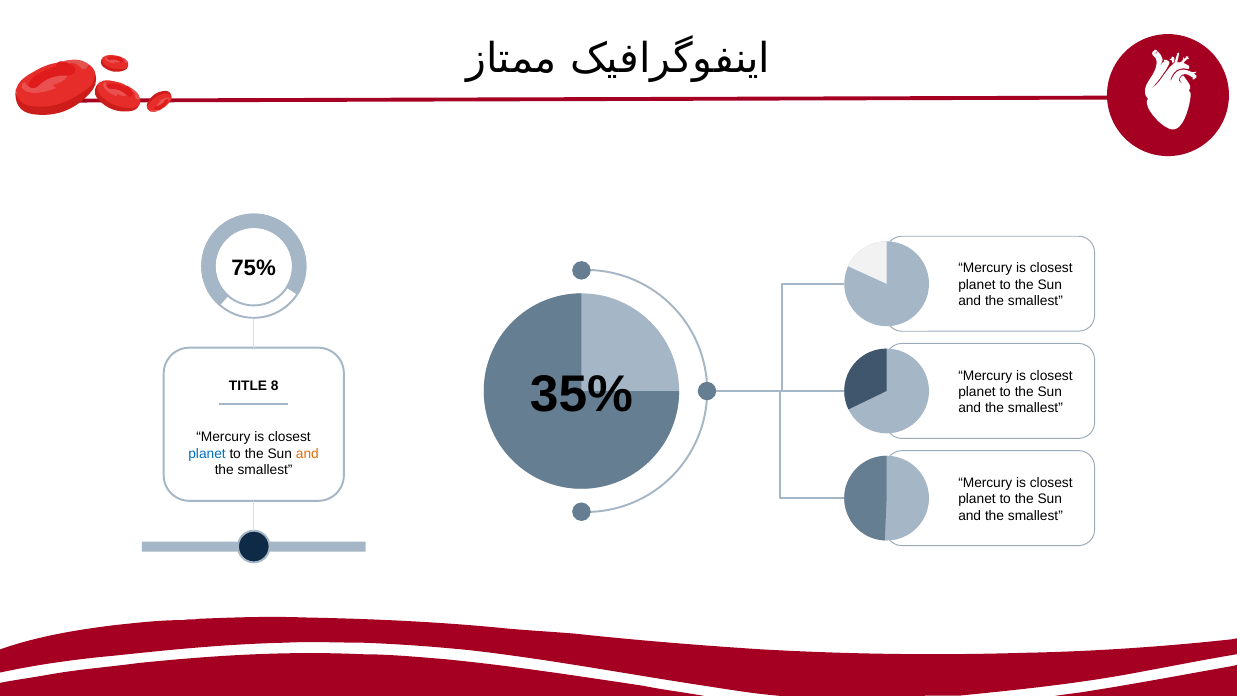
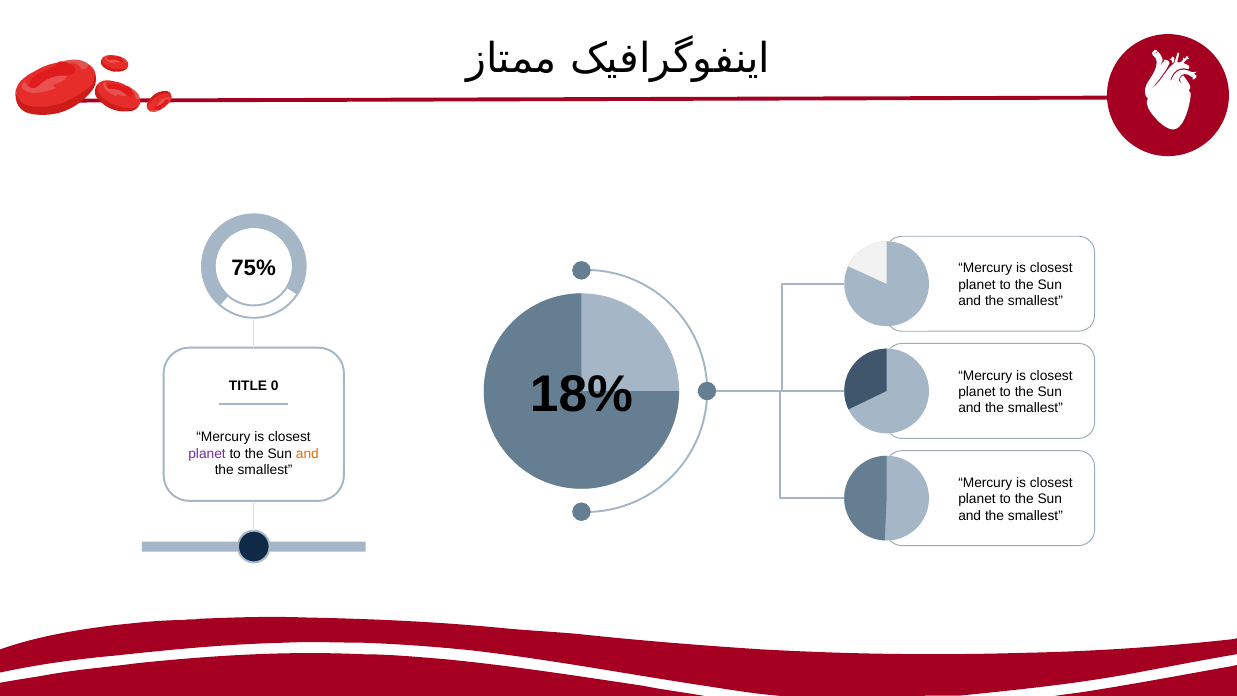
35%: 35% -> 18%
8: 8 -> 0
planet at (207, 453) colour: blue -> purple
